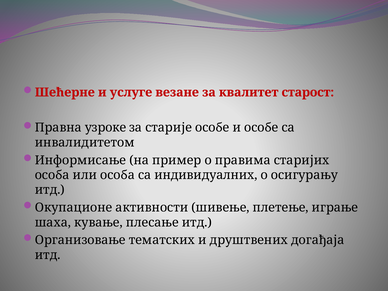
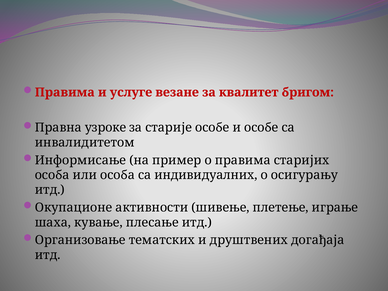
Шећерне at (65, 92): Шећерне -> Правима
старост: старост -> бригом
